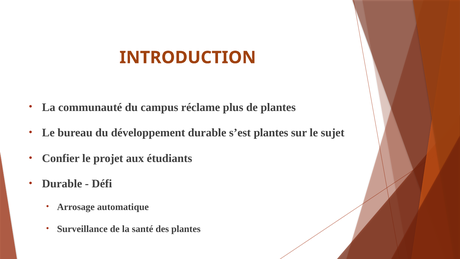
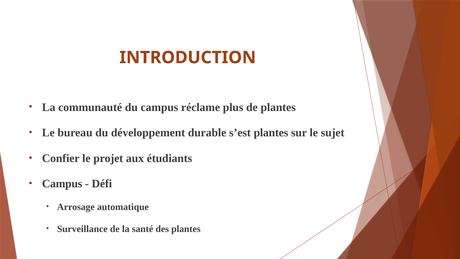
Durable at (62, 184): Durable -> Campus
